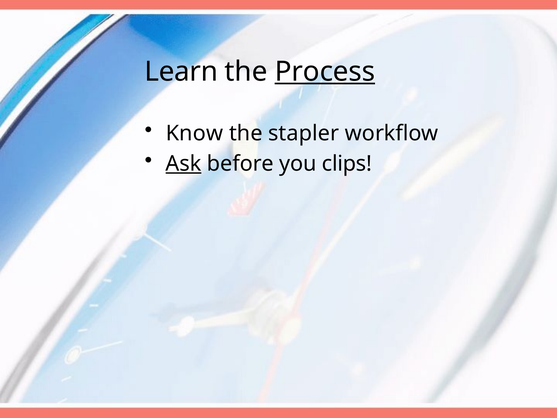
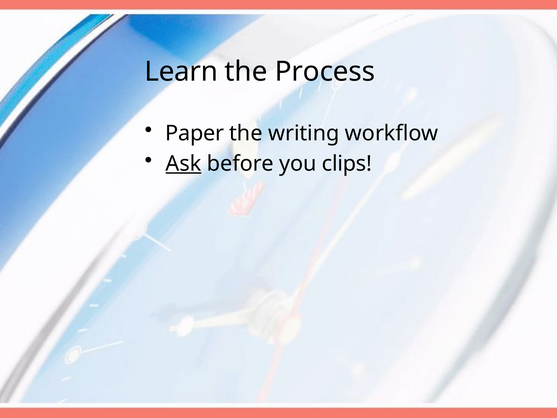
Process underline: present -> none
Know: Know -> Paper
stapler: stapler -> writing
